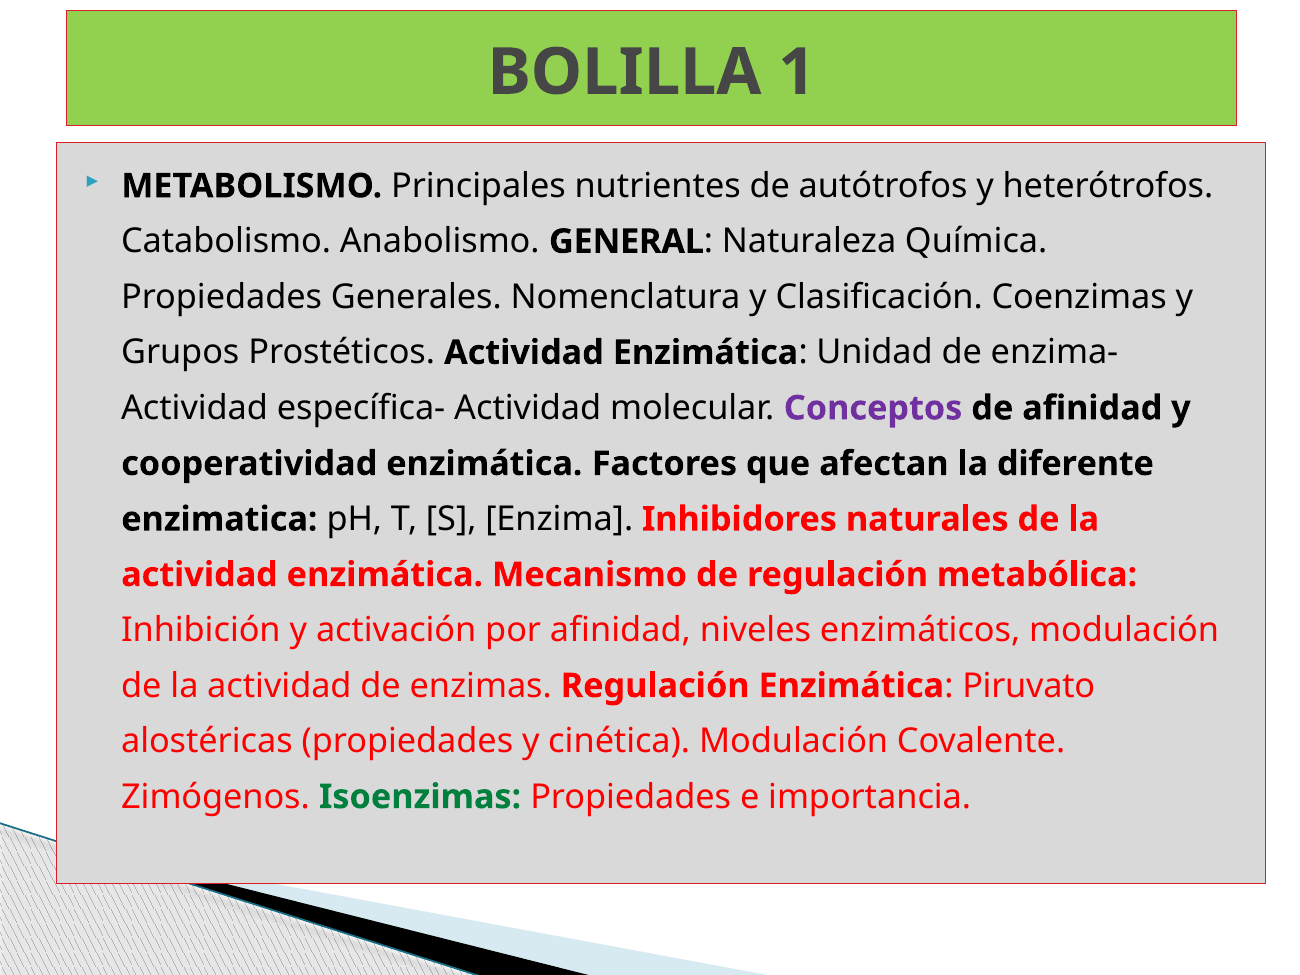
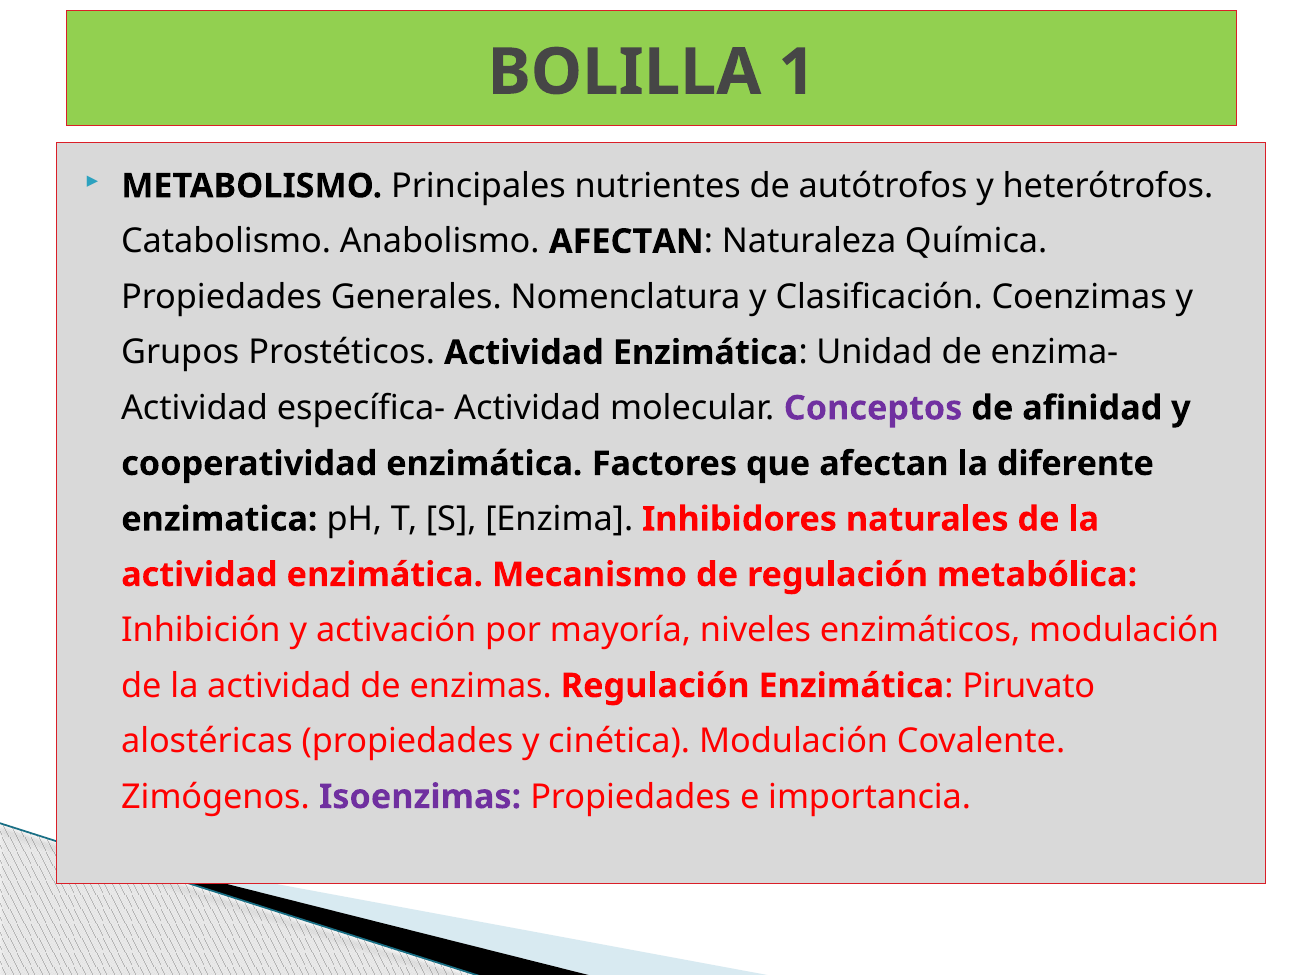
Anabolismo GENERAL: GENERAL -> AFECTAN
por afinidad: afinidad -> mayoría
Isoenzimas colour: green -> purple
